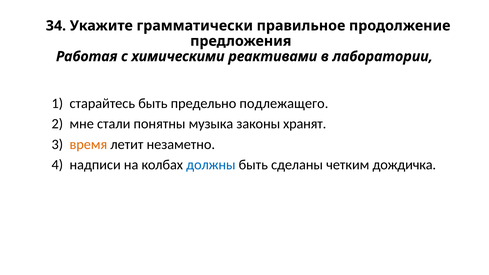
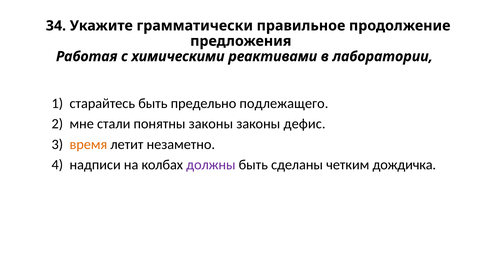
понятны музыка: музыка -> законы
хранят: хранят -> дефис
должны colour: blue -> purple
